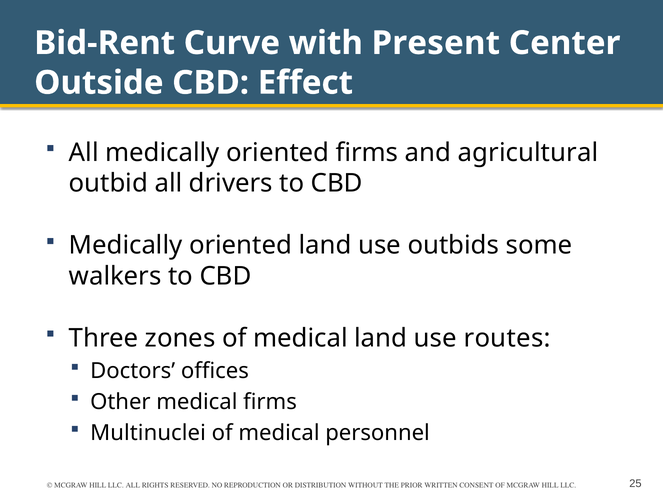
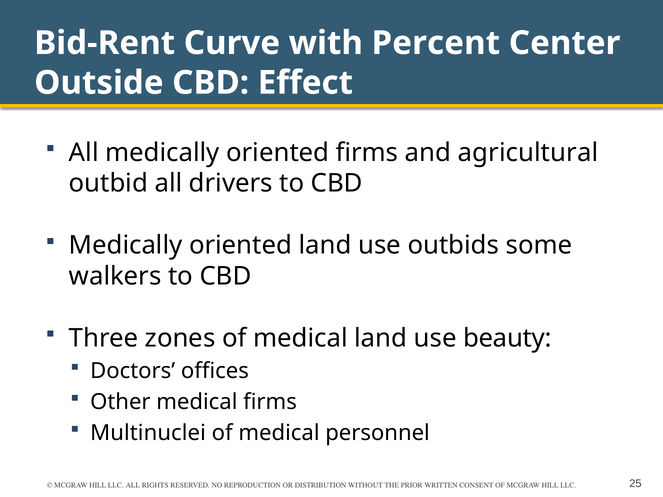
Present: Present -> Percent
routes: routes -> beauty
